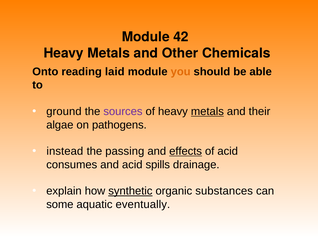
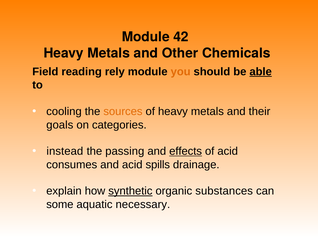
Onto: Onto -> Field
laid: laid -> rely
able underline: none -> present
ground: ground -> cooling
sources colour: purple -> orange
metals at (207, 112) underline: present -> none
algae: algae -> goals
pathogens: pathogens -> categories
eventually: eventually -> necessary
